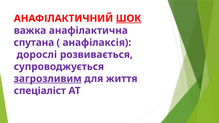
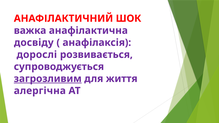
ШОК underline: present -> none
спутана: спутана -> досвіду
спеціаліст: спеціаліст -> алергічна
